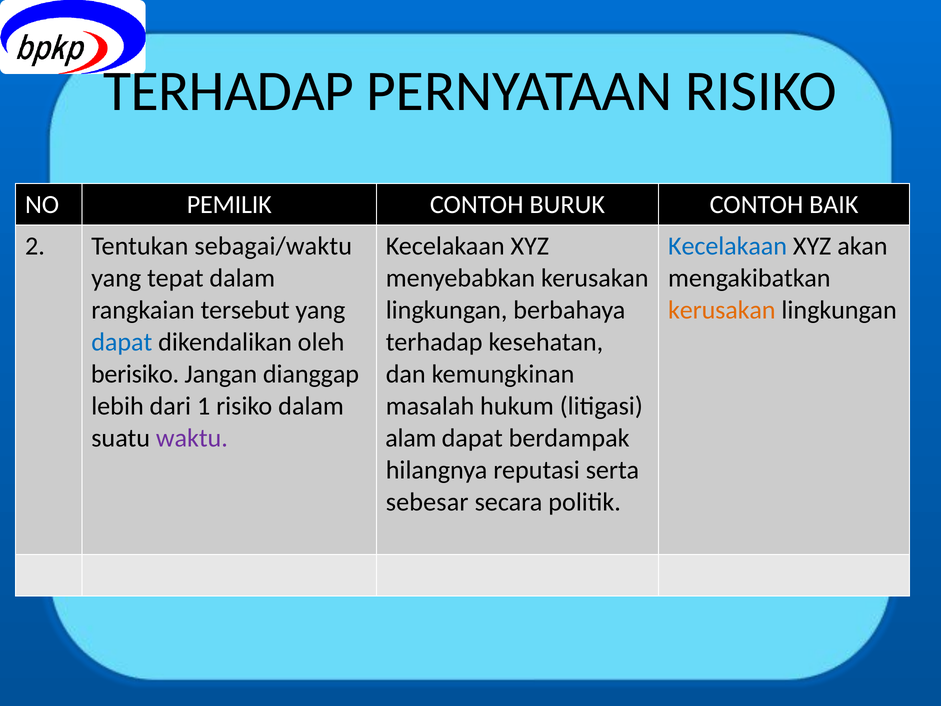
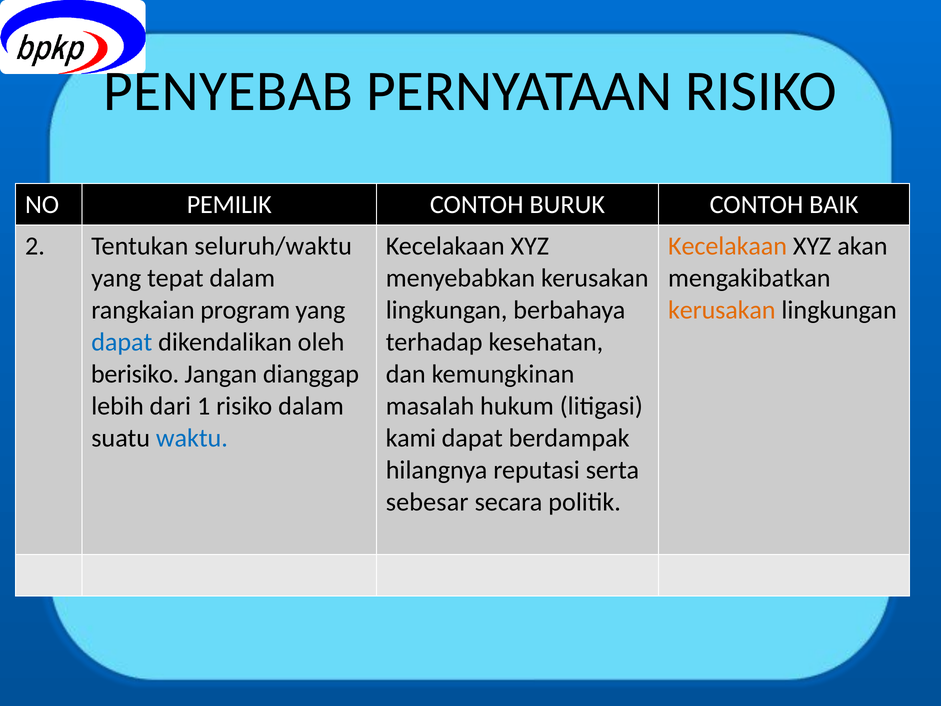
TERHADAP at (229, 91): TERHADAP -> PENYEBAB
sebagai/waktu: sebagai/waktu -> seluruh/waktu
Kecelakaan at (728, 246) colour: blue -> orange
tersebut: tersebut -> program
waktu colour: purple -> blue
alam: alam -> kami
